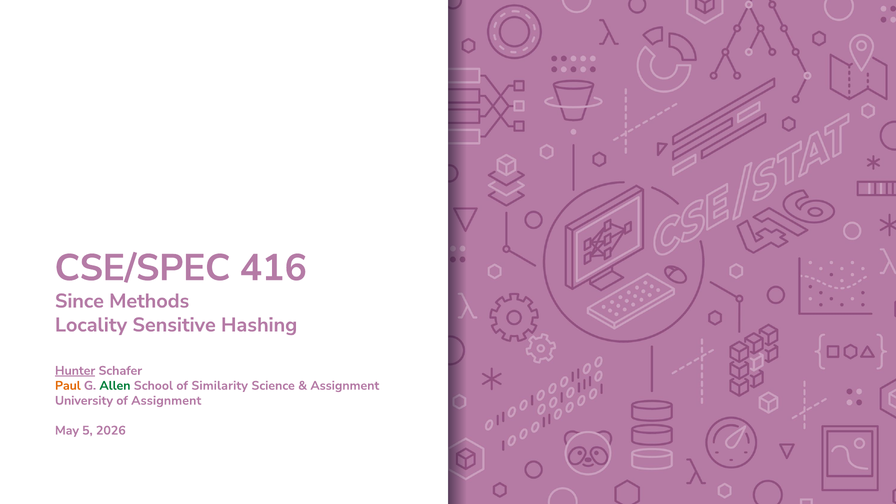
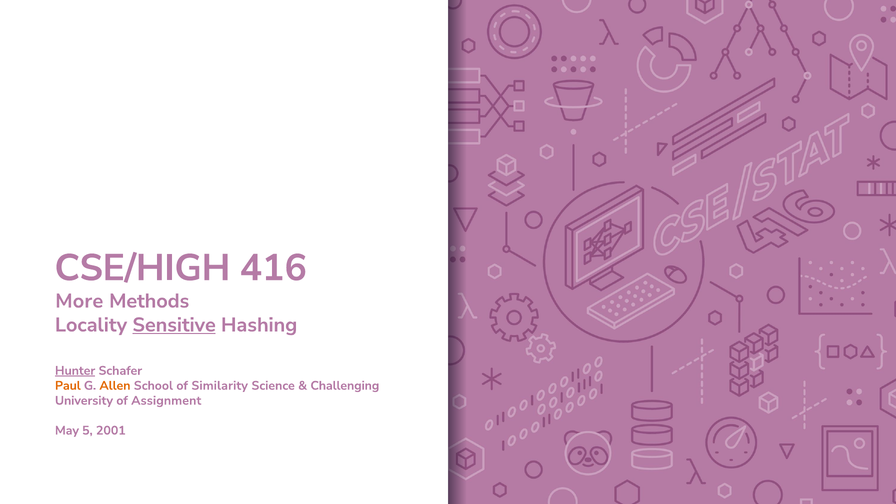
CSE/SPEC: CSE/SPEC -> CSE/HIGH
Since: Since -> More
Sensitive underline: none -> present
Allen colour: green -> orange
Assignment at (345, 386): Assignment -> Challenging
2026: 2026 -> 2001
